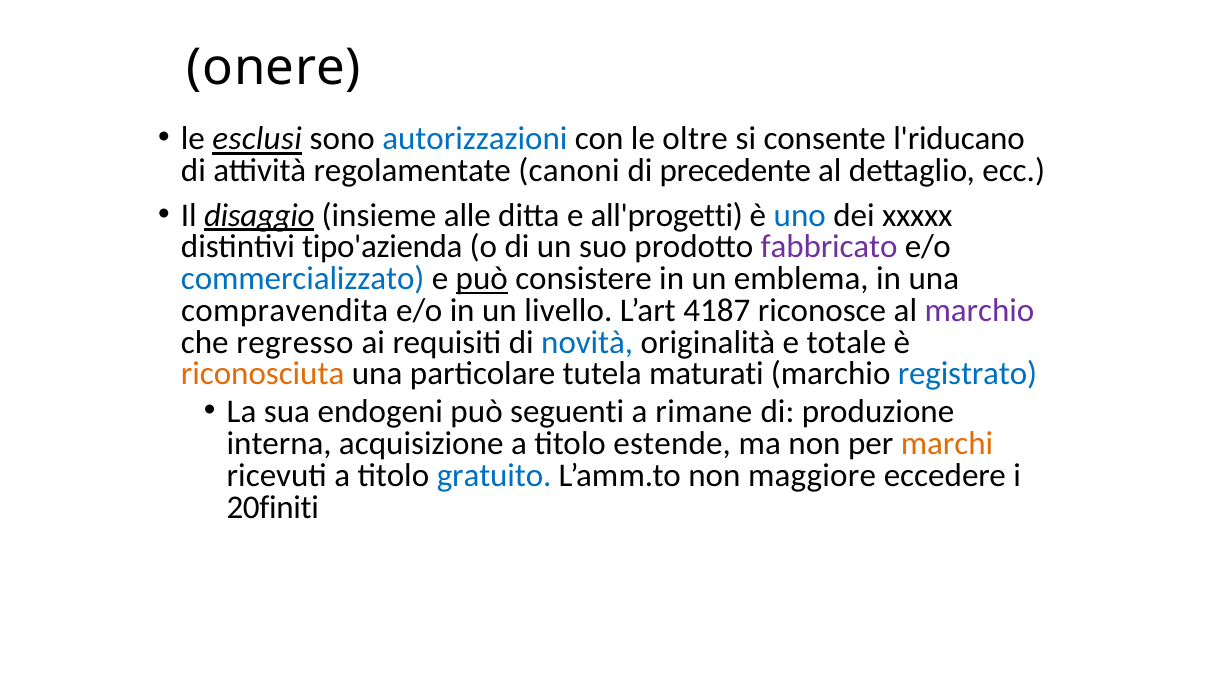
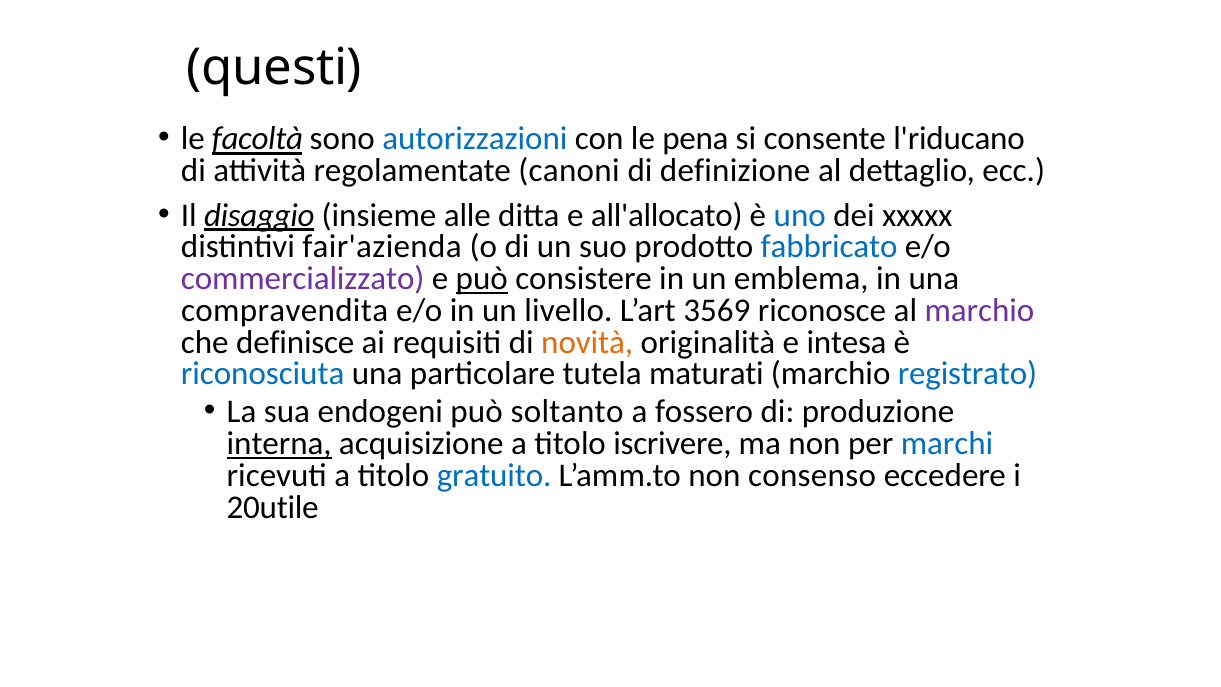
onere: onere -> questi
esclusi: esclusi -> facoltà
oltre: oltre -> pena
precedente: precedente -> definizione
all'progetti: all'progetti -> all'allocato
tipo'azienda: tipo'azienda -> fair'azienda
fabbricato colour: purple -> blue
commercializzato colour: blue -> purple
4187: 4187 -> 3569
regresso: regresso -> definisce
novità colour: blue -> orange
totale: totale -> intesa
riconosciuta colour: orange -> blue
seguenti: seguenti -> soltanto
rimane: rimane -> fossero
interna underline: none -> present
estende: estende -> iscrivere
marchi colour: orange -> blue
maggiore: maggiore -> consenso
20finiti: 20finiti -> 20utile
